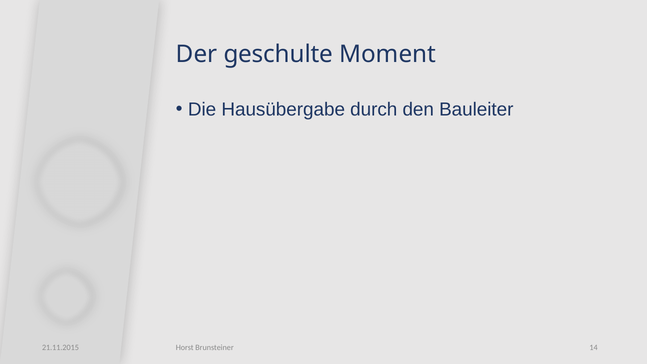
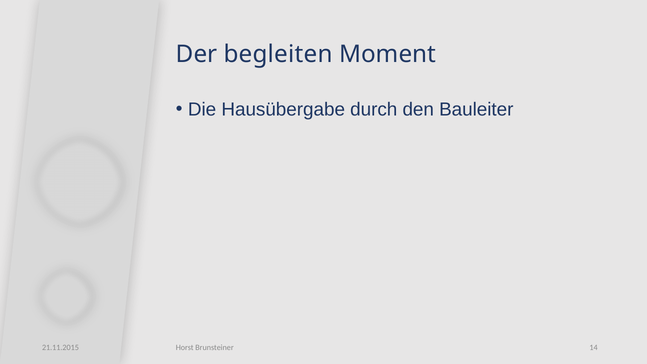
geschulte: geschulte -> begleiten
